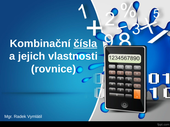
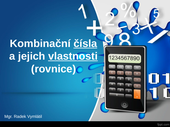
vlastnosti underline: none -> present
